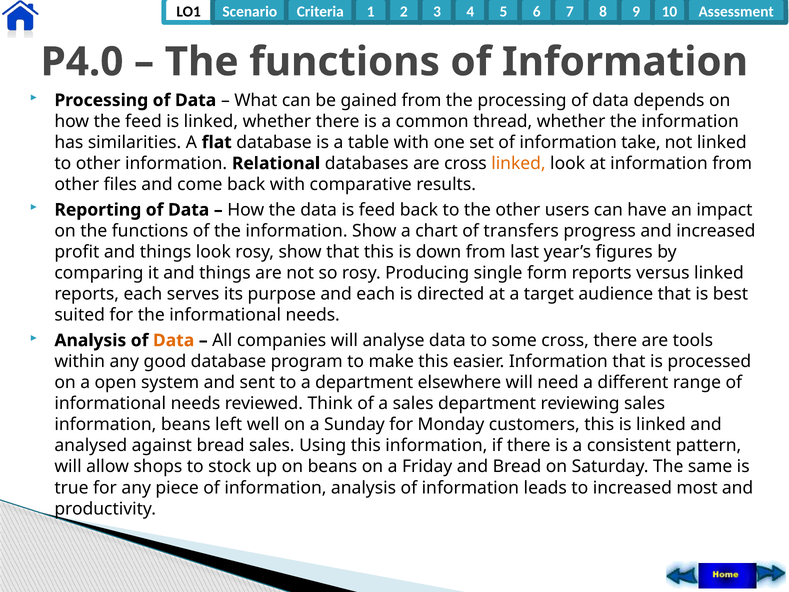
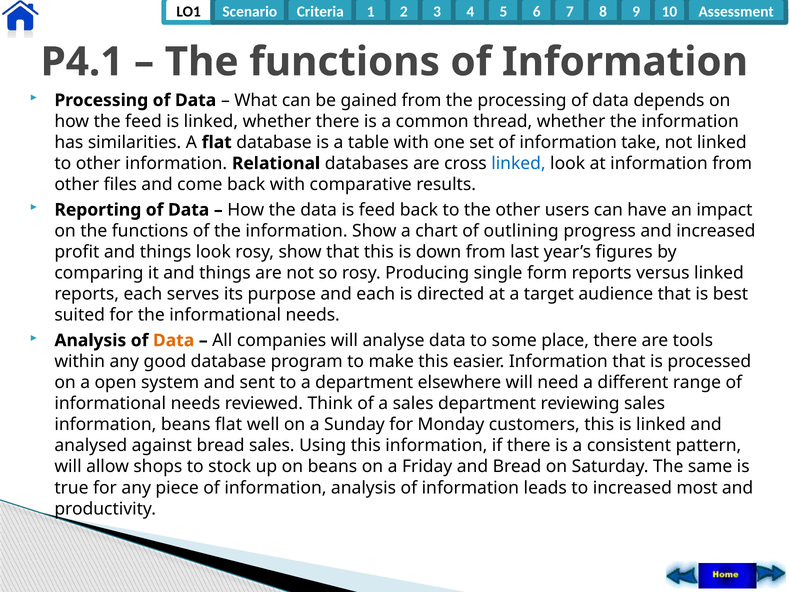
P4.0: P4.0 -> P4.1
linked at (518, 163) colour: orange -> blue
transfers: transfers -> outlining
some cross: cross -> place
beans left: left -> flat
